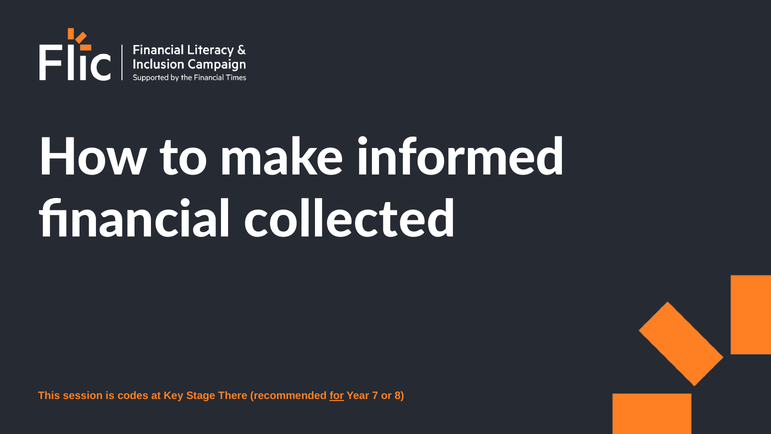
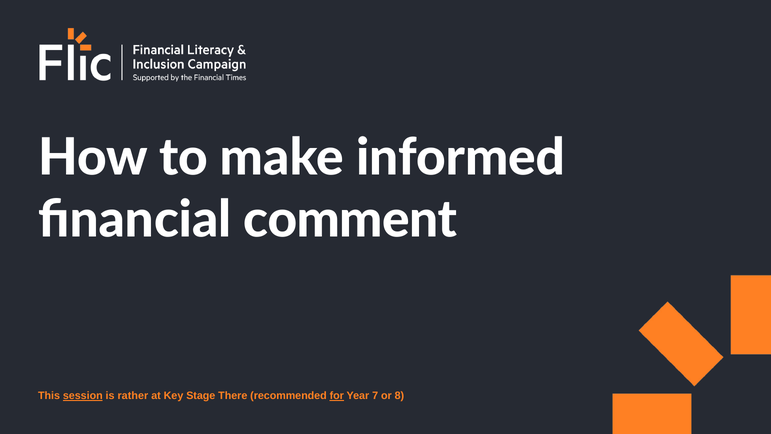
collected: collected -> comment
session underline: none -> present
codes: codes -> rather
